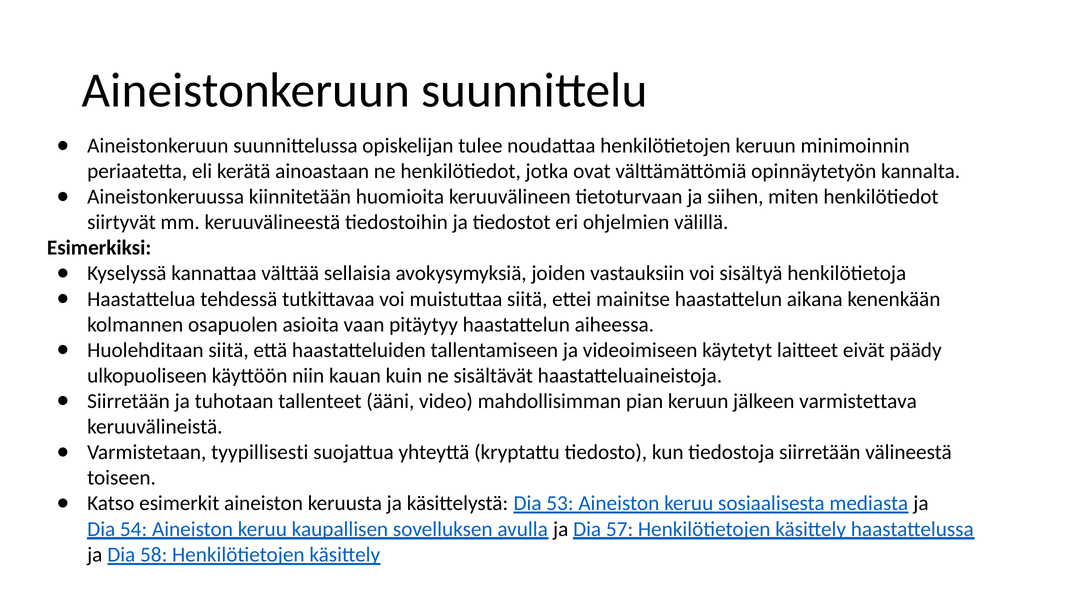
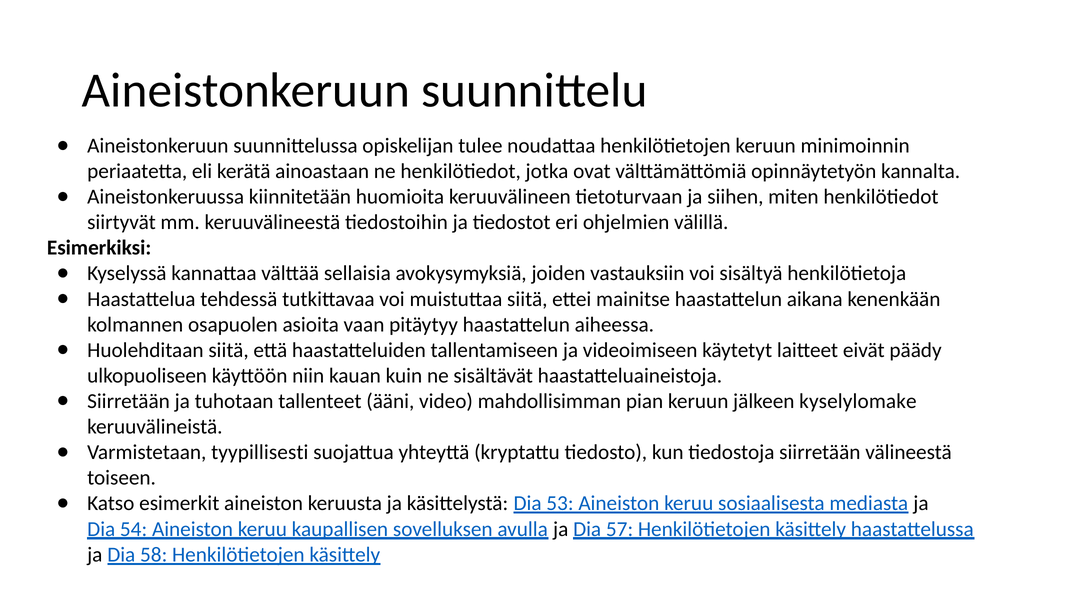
varmistettava: varmistettava -> kyselylomake
